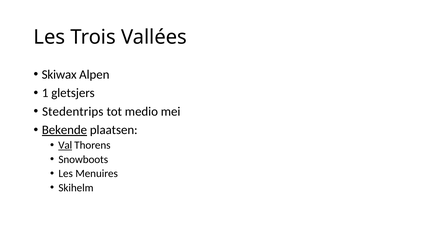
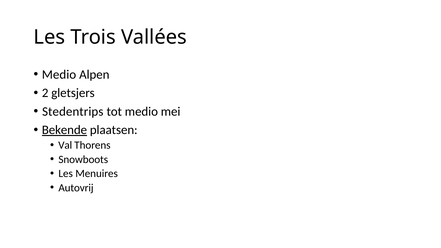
Skiwax at (59, 75): Skiwax -> Medio
1: 1 -> 2
Val underline: present -> none
Skihelm: Skihelm -> Autovrij
